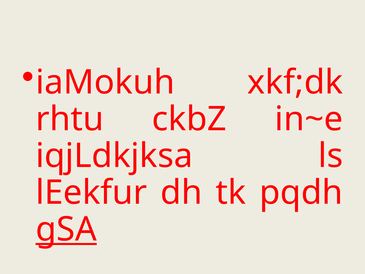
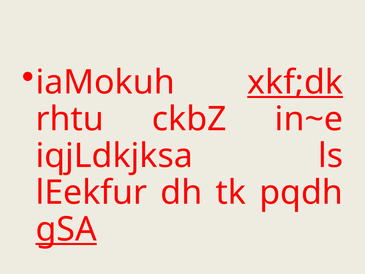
xkf;dk underline: none -> present
